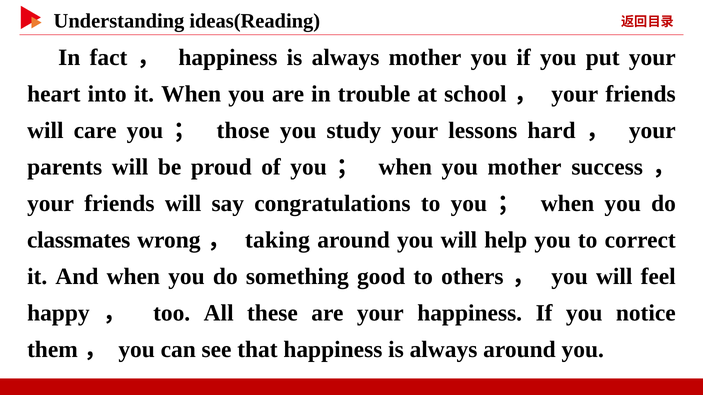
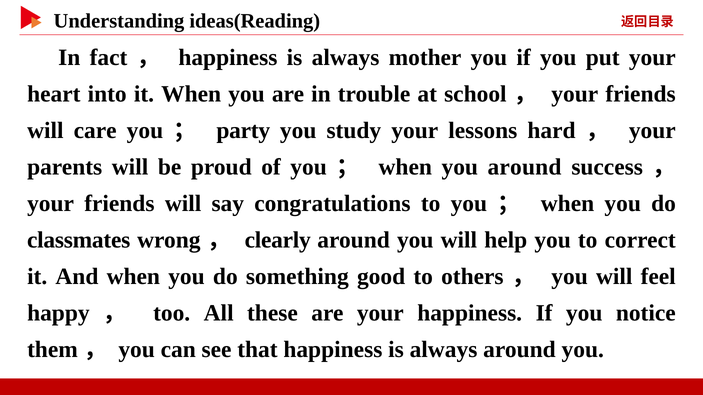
those: those -> party
you mother: mother -> around
taking: taking -> clearly
